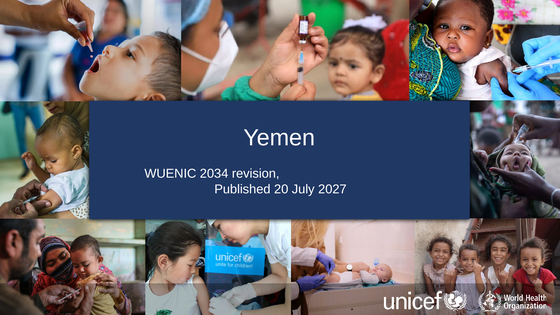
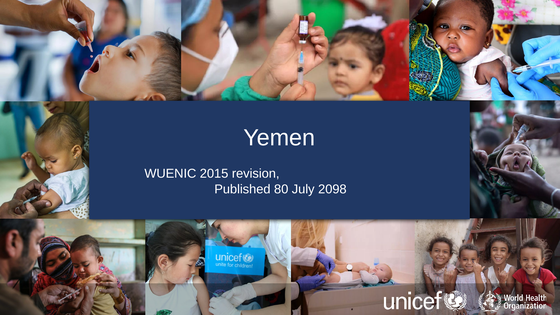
2034: 2034 -> 2015
20: 20 -> 80
2027: 2027 -> 2098
